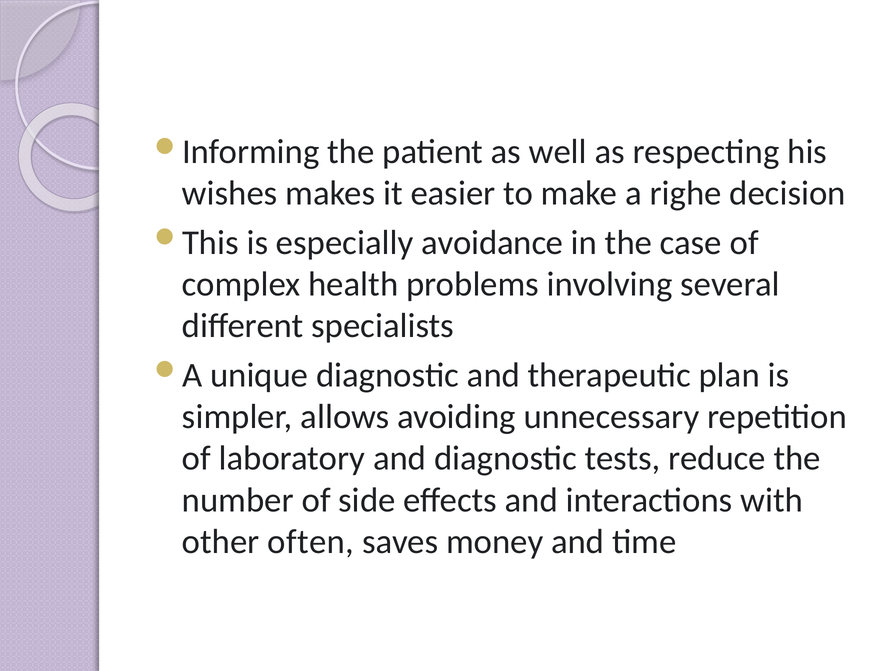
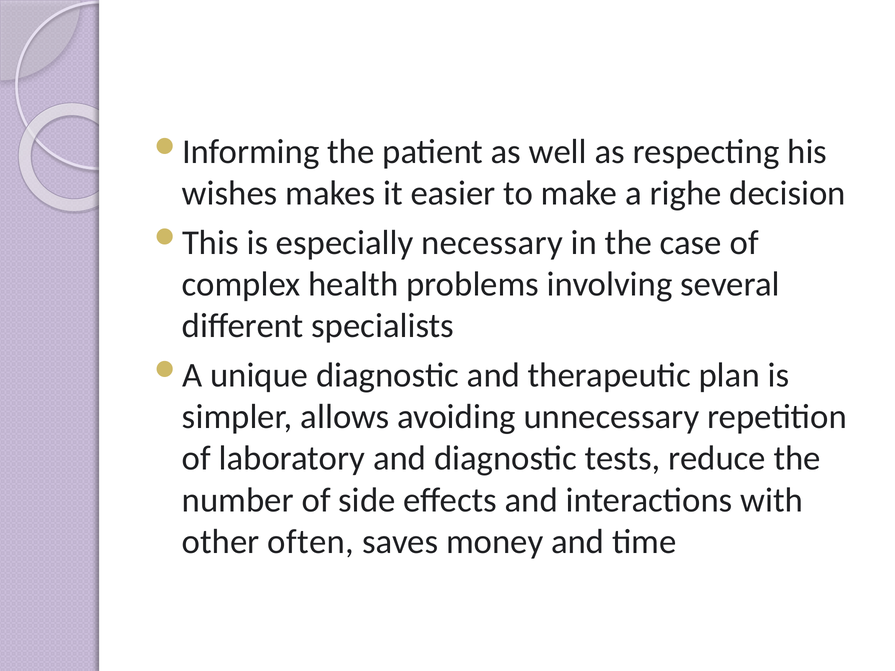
avoidance: avoidance -> necessary
